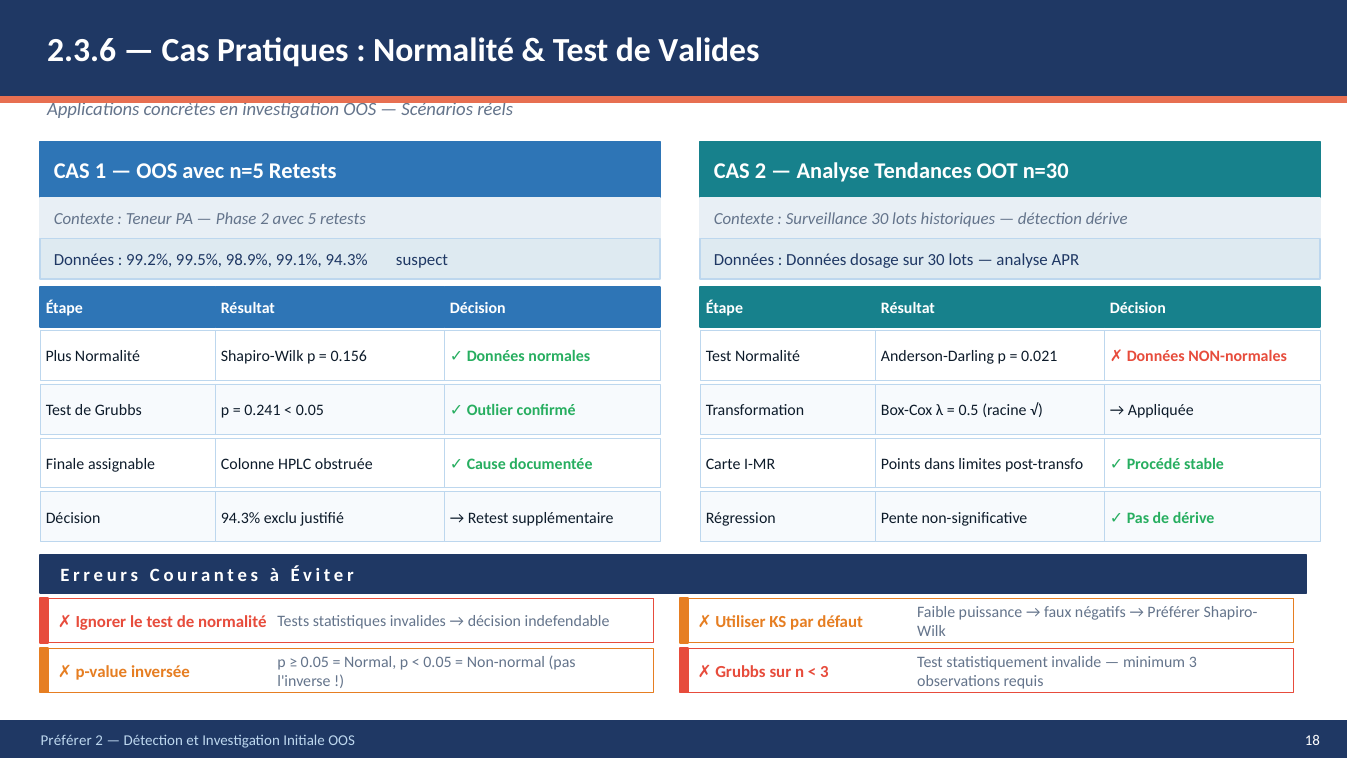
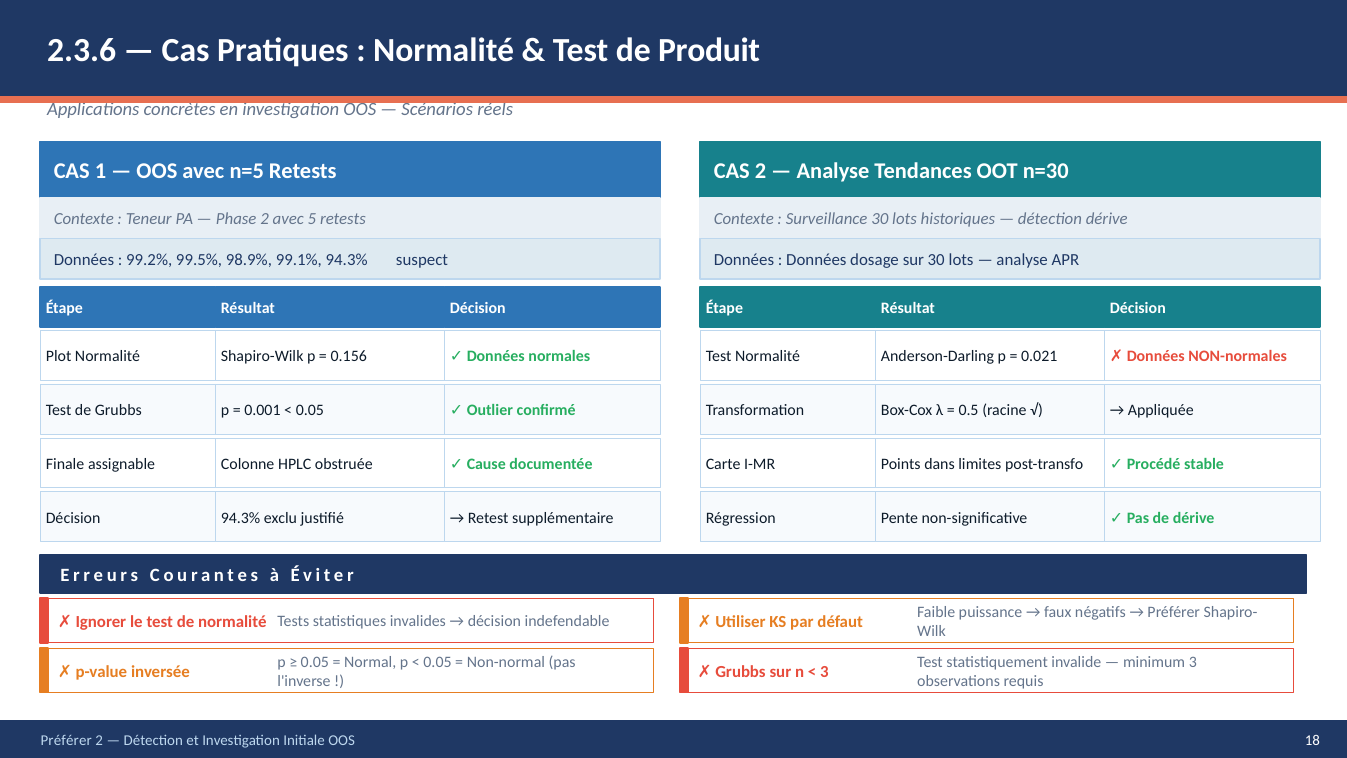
Valides: Valides -> Produit
Plus: Plus -> Plot
0.241: 0.241 -> 0.001
